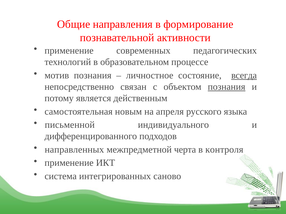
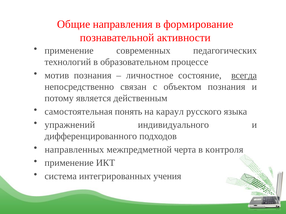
познания at (227, 87) underline: present -> none
новым: новым -> понять
апреля: апреля -> караул
письменной: письменной -> упражнений
саново: саново -> учения
